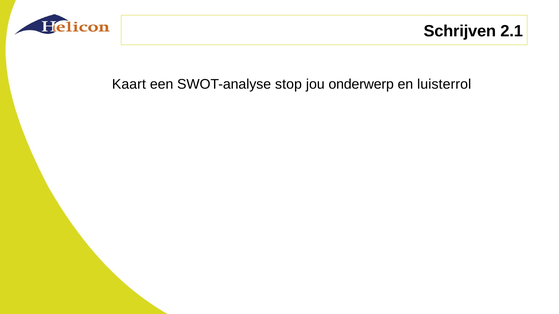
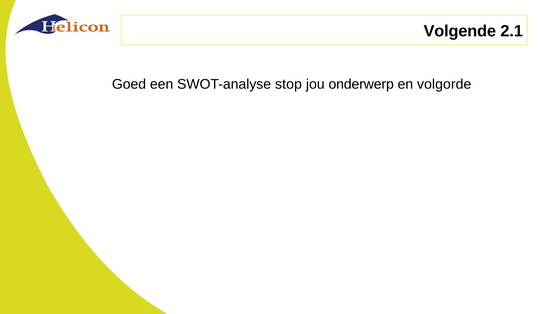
Schrijven: Schrijven -> Volgende
Kaart: Kaart -> Goed
luisterrol: luisterrol -> volgorde
